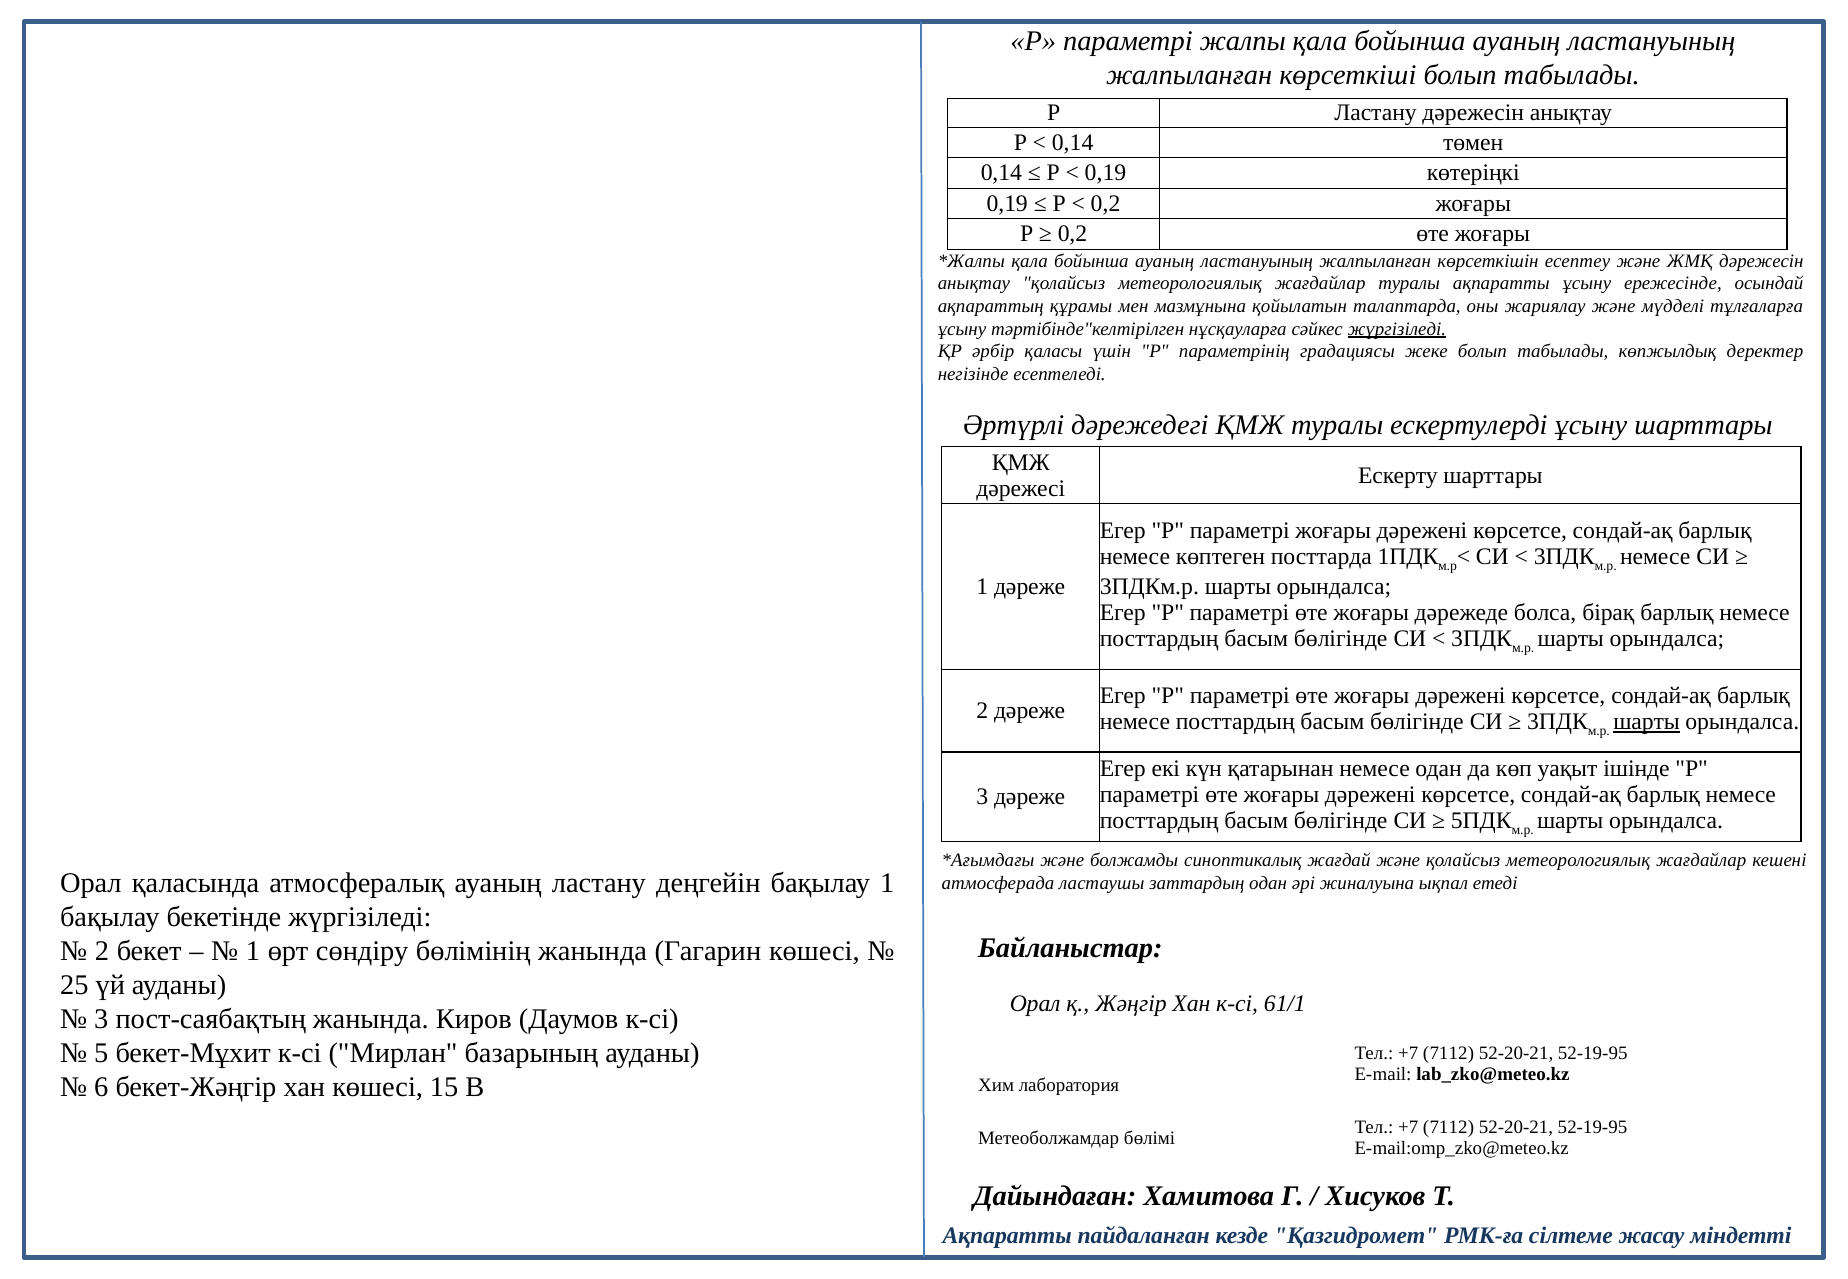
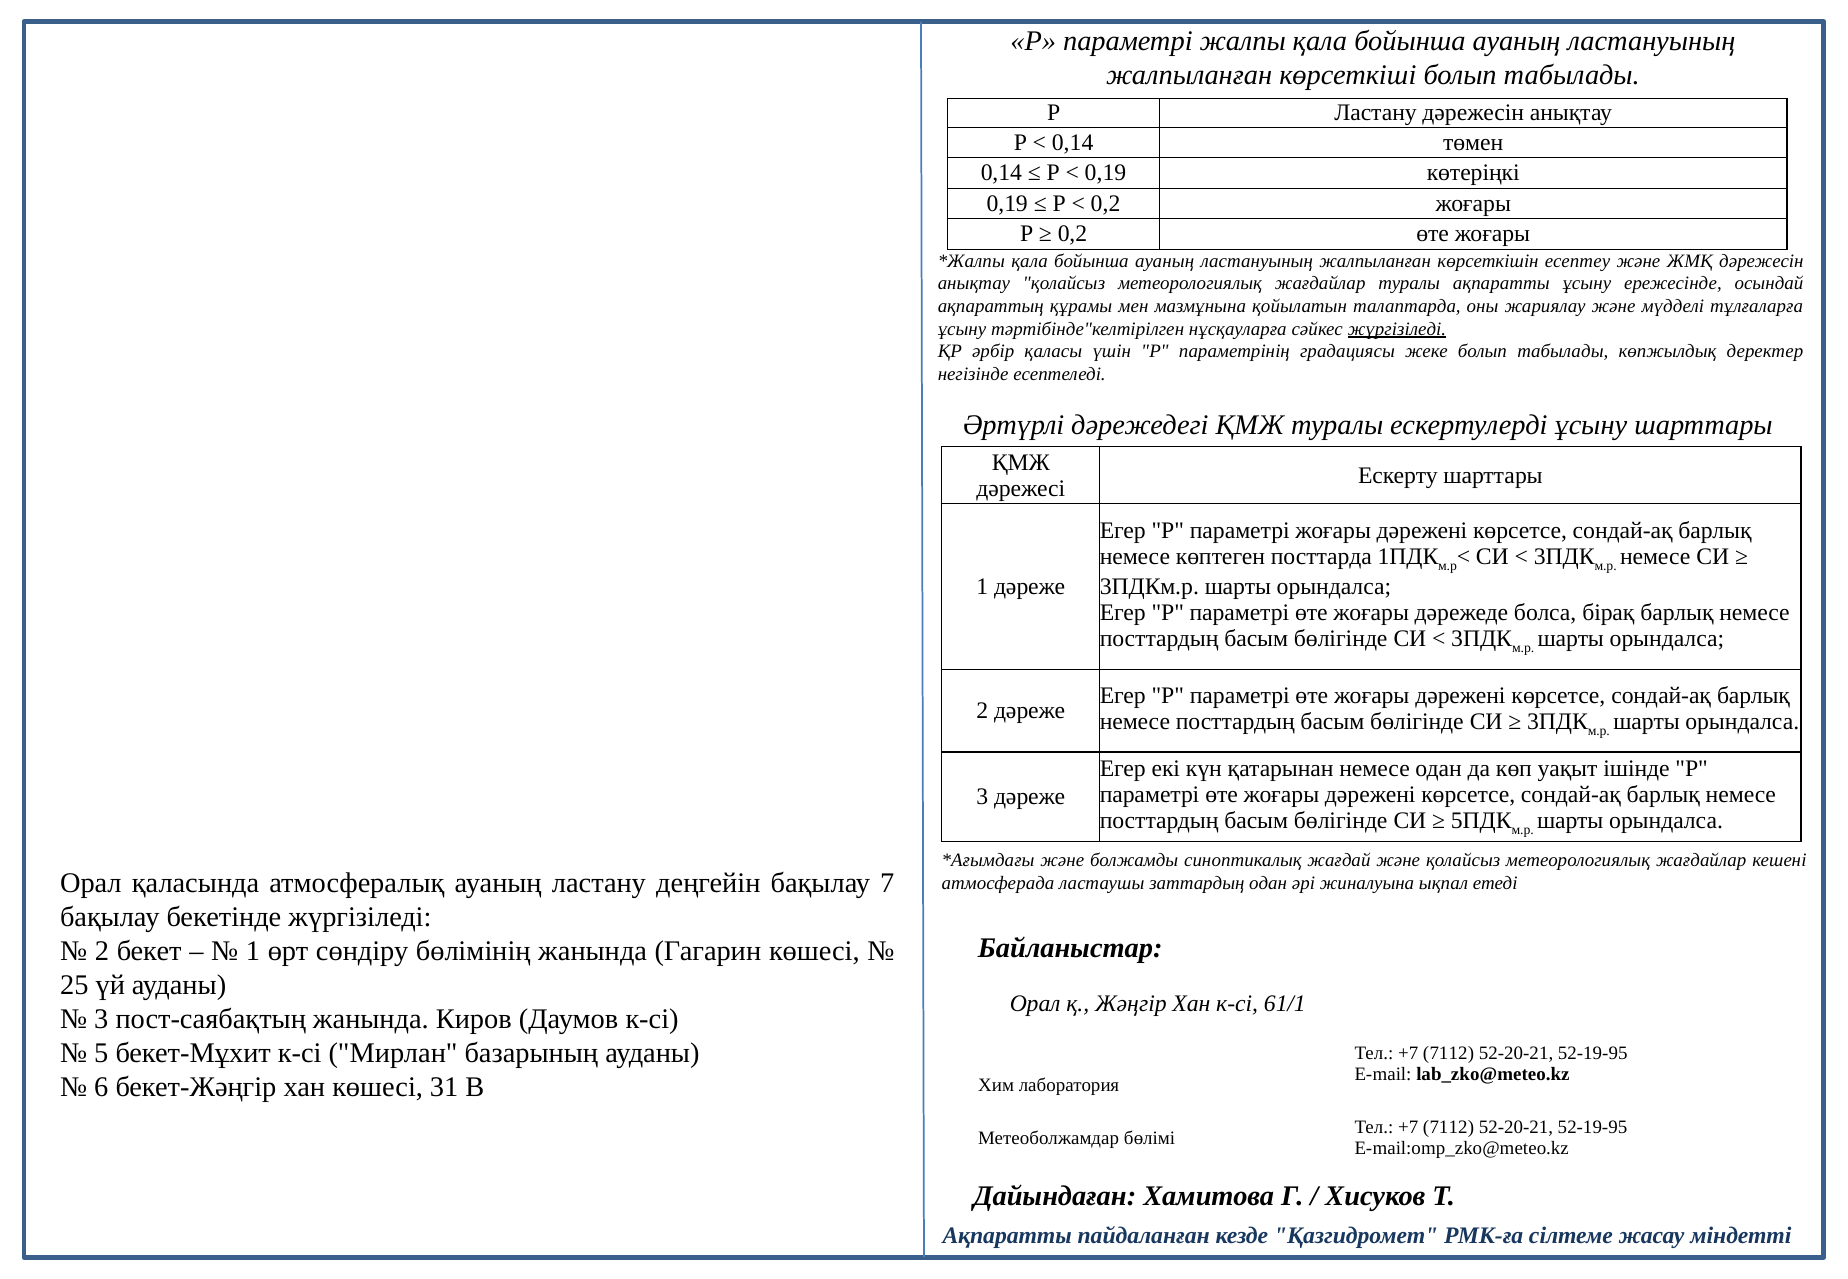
шарты at (1647, 722) underline: present -> none
бақылау 1: 1 -> 7
15: 15 -> 31
